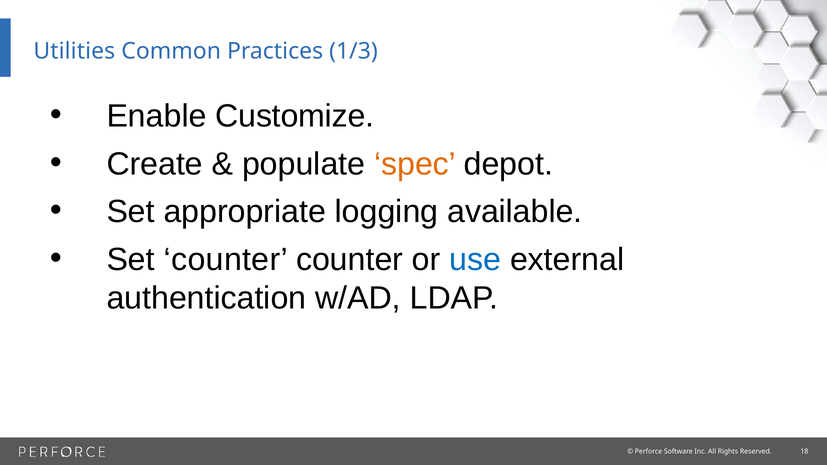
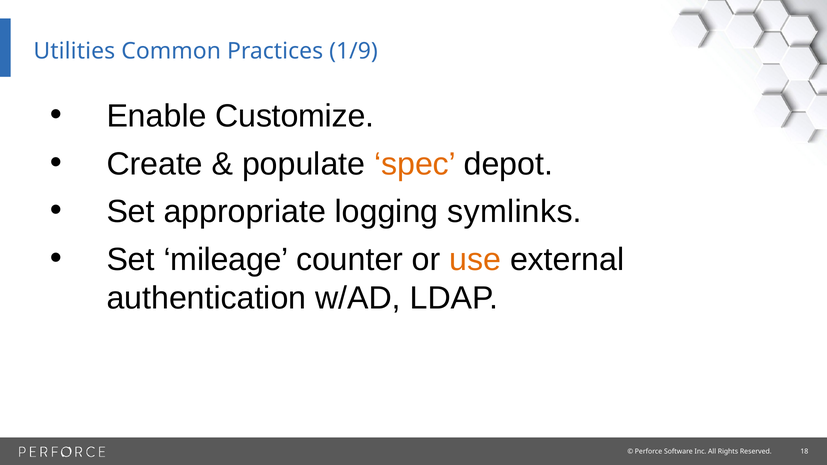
1/3: 1/3 -> 1/9
available: available -> symlinks
Set counter: counter -> mileage
use colour: blue -> orange
